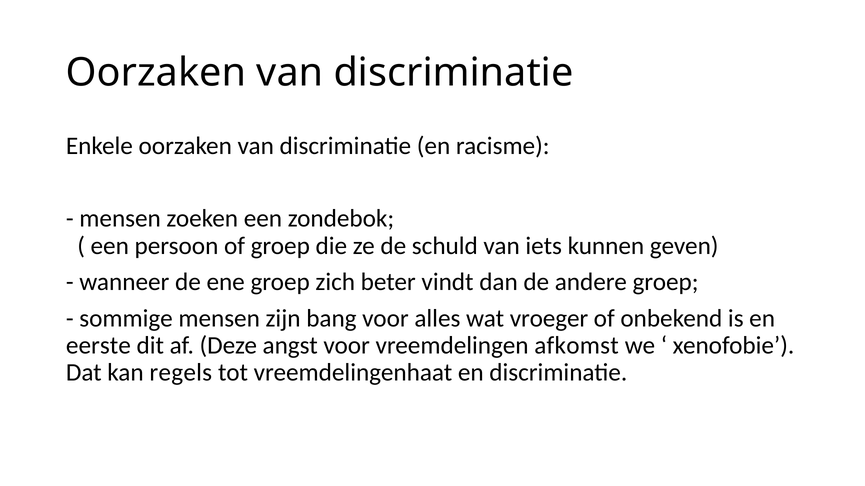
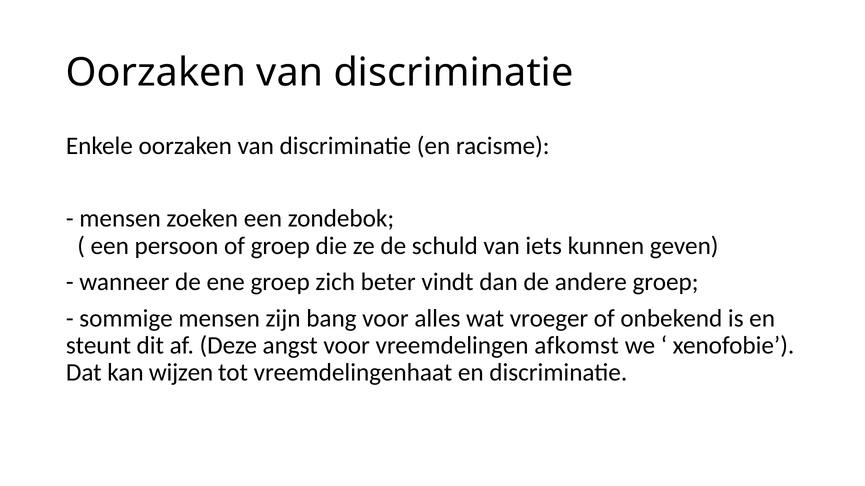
eerste: eerste -> steunt
regels: regels -> wijzen
